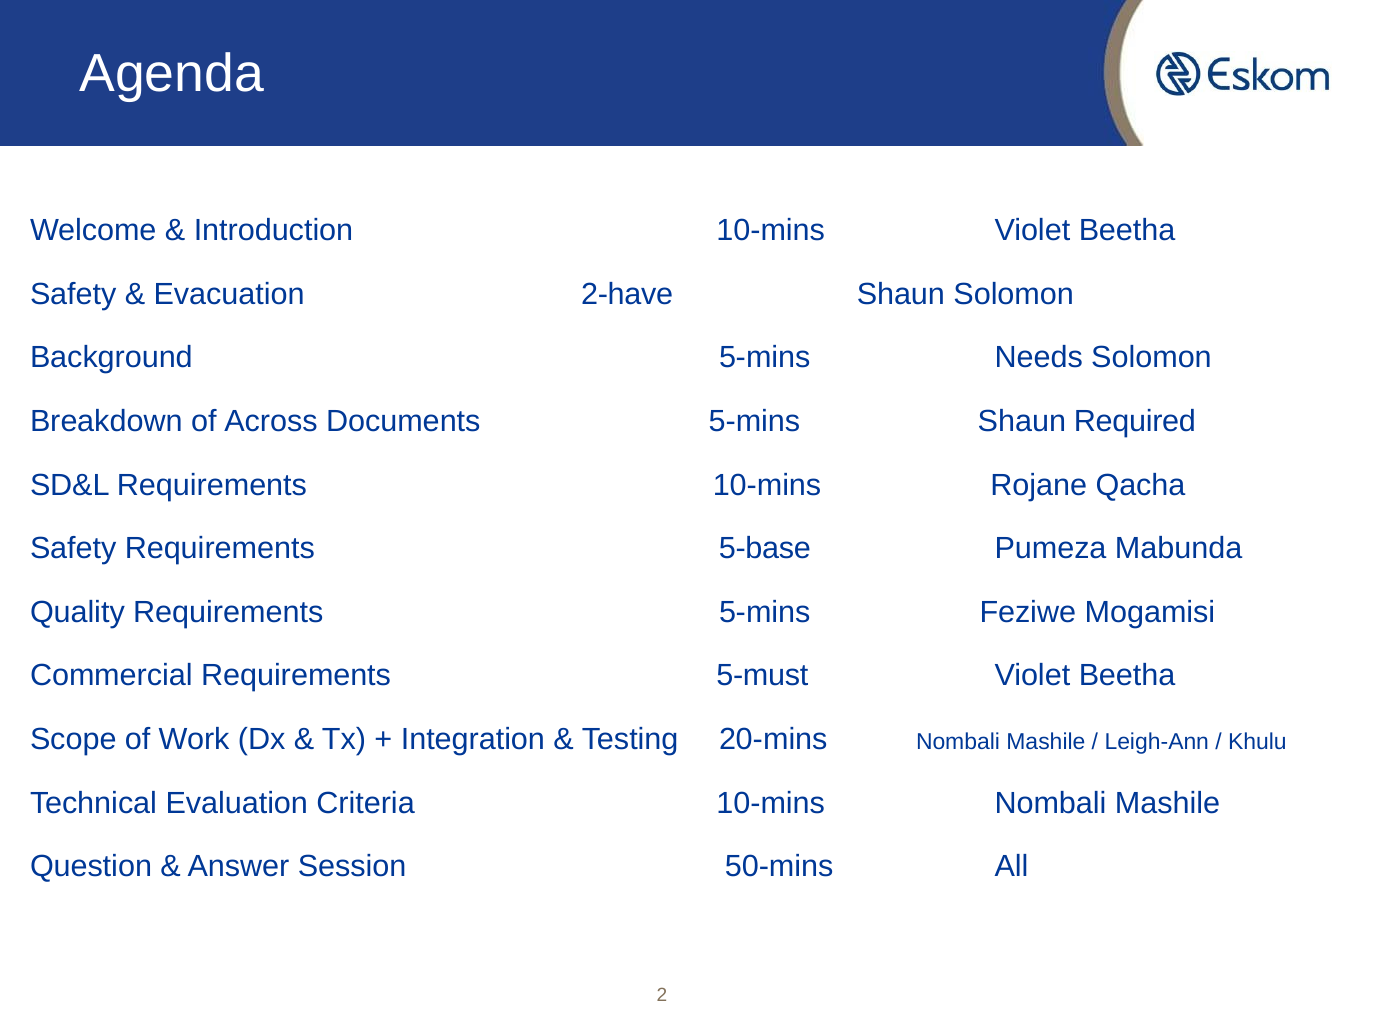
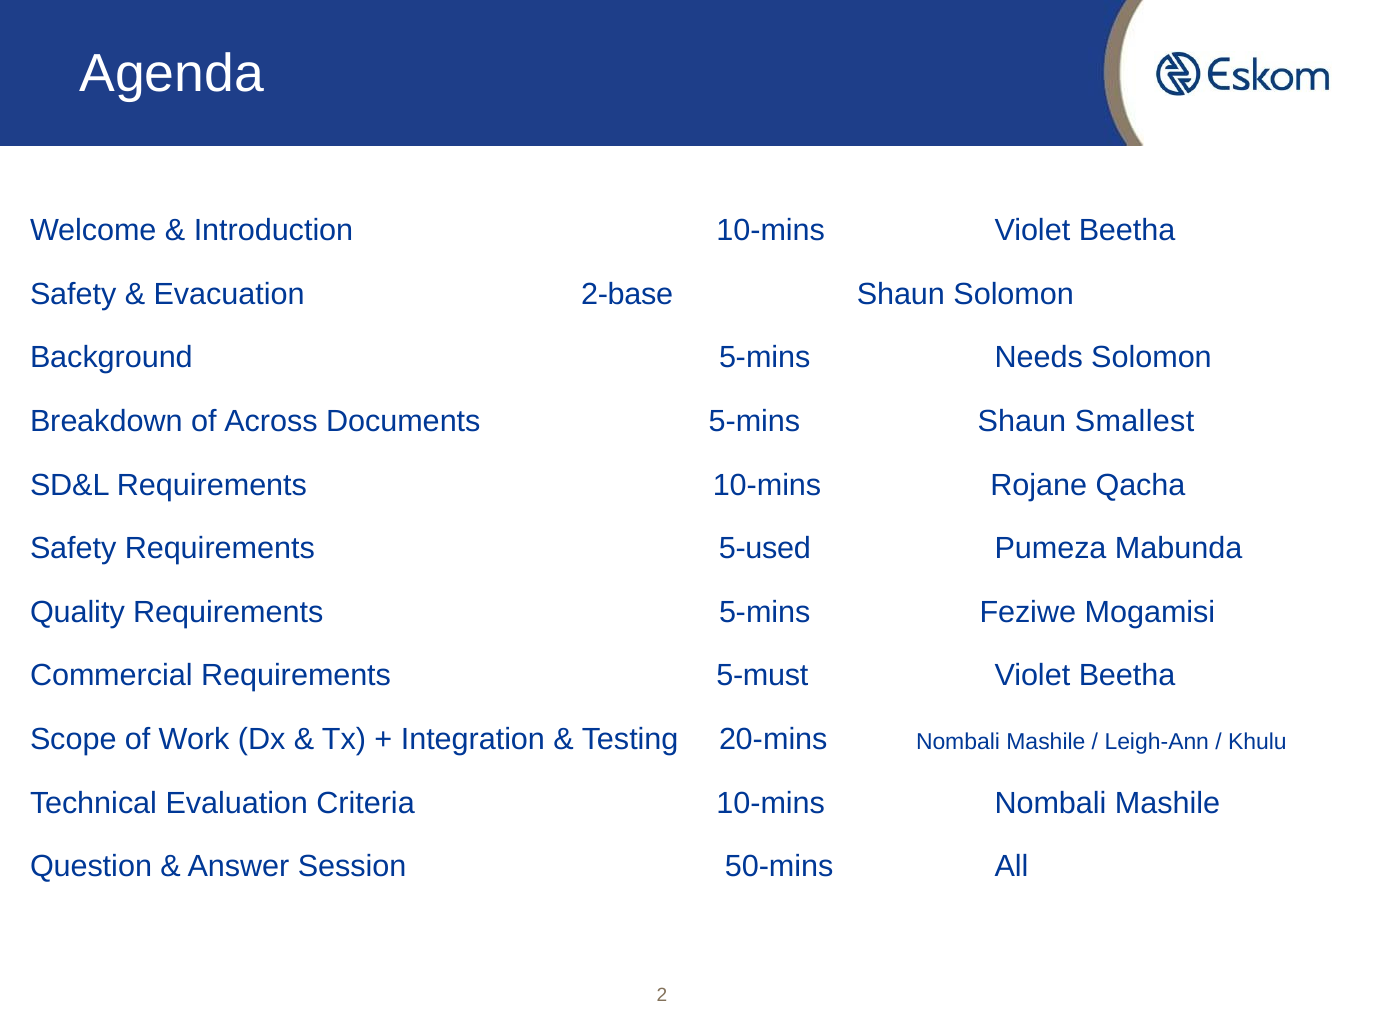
2-have: 2-have -> 2-base
Required: Required -> Smallest
5-base: 5-base -> 5-used
